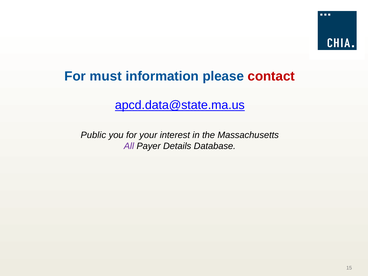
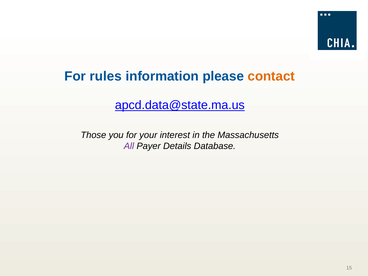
must: must -> rules
contact colour: red -> orange
Public: Public -> Those
